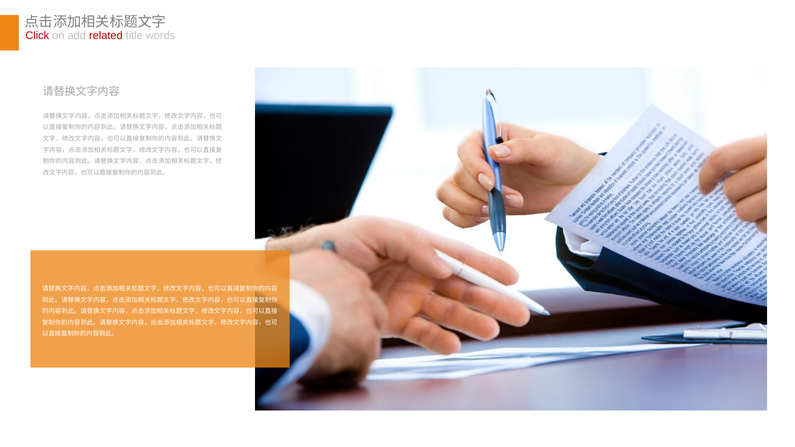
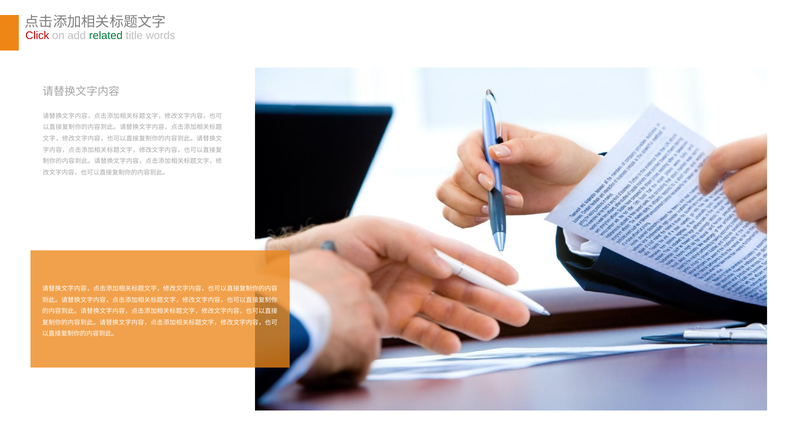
related colour: red -> green
